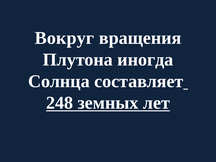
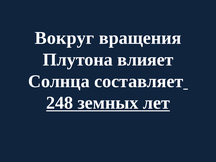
иногда: иногда -> влияет
